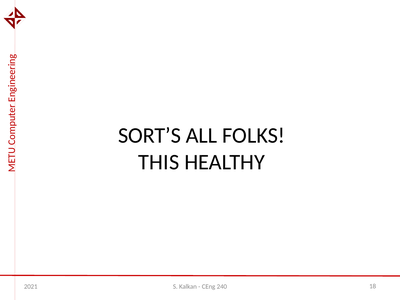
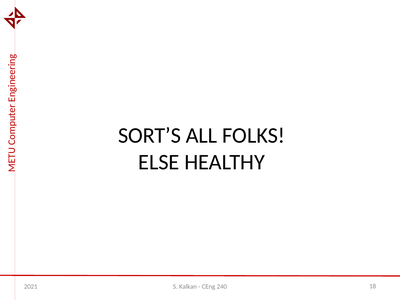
THIS: THIS -> ELSE
